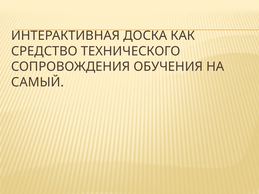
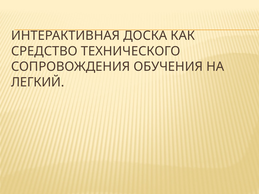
САМЫЙ: САМЫЙ -> ЛЕГКИЙ
